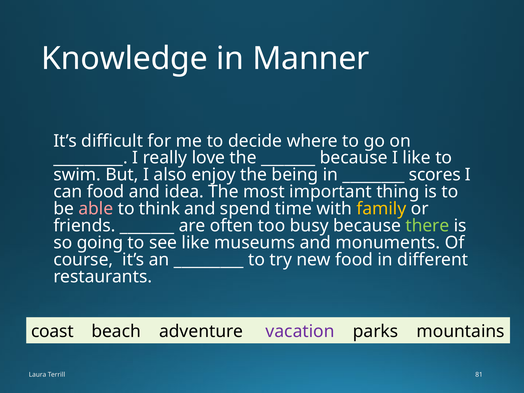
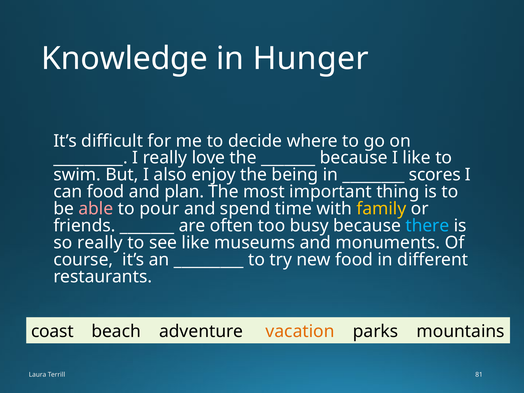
Manner: Manner -> Hunger
idea: idea -> plan
think: think -> pour
there colour: light green -> light blue
so going: going -> really
vacation colour: purple -> orange
